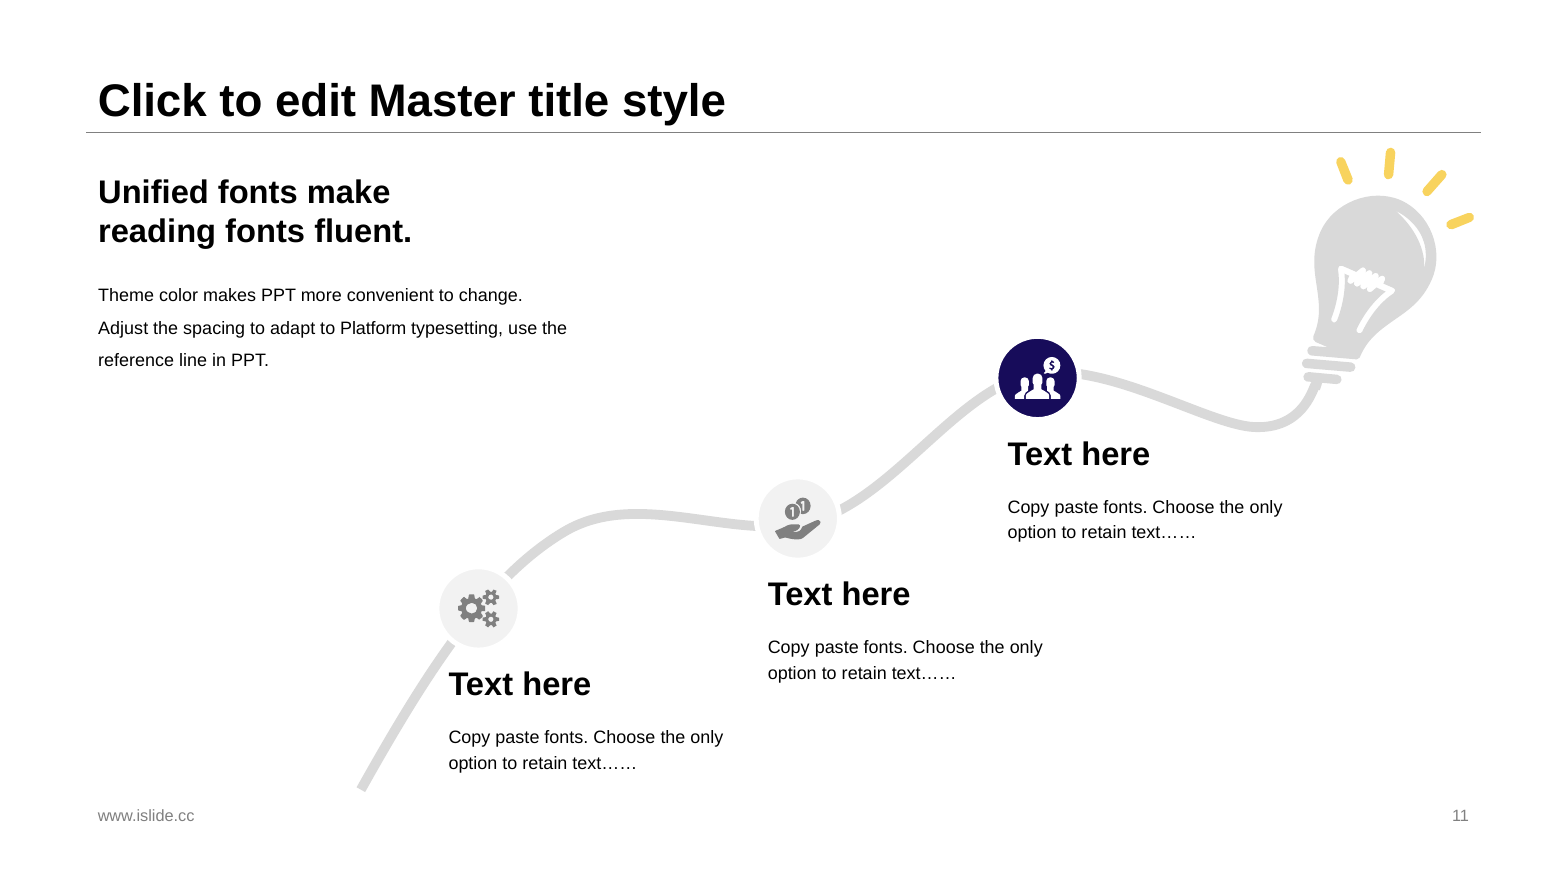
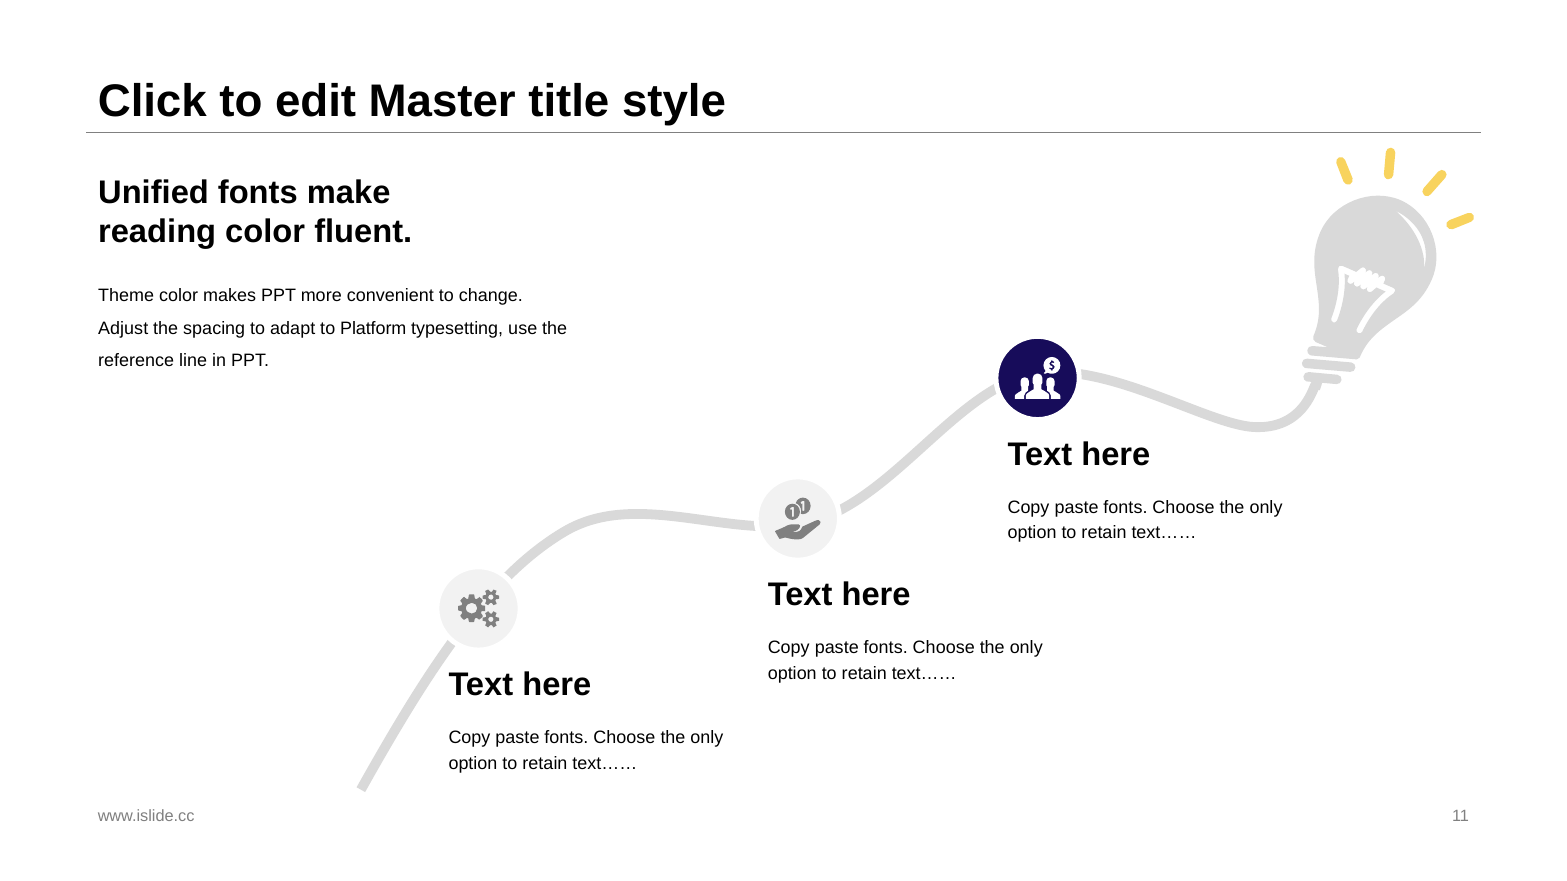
reading fonts: fonts -> color
